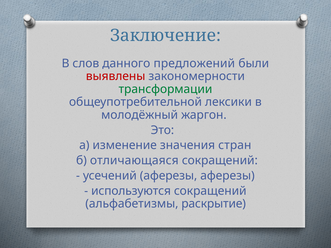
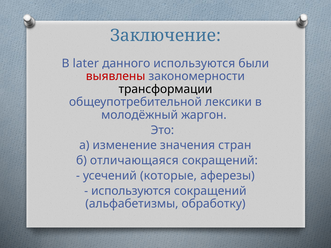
слов: слов -> later
данного предложений: предложений -> используются
трансформации colour: green -> black
усечений аферезы: аферезы -> которые
раскрытие: раскрытие -> обработку
